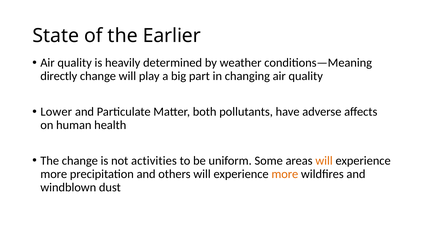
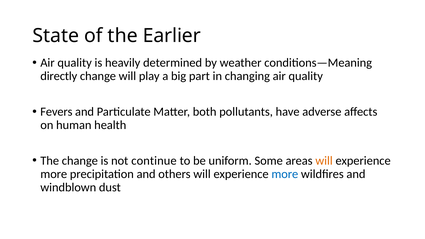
Lower: Lower -> Fevers
activities: activities -> continue
more at (285, 174) colour: orange -> blue
